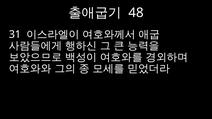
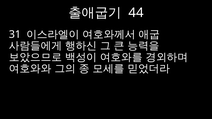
48: 48 -> 44
